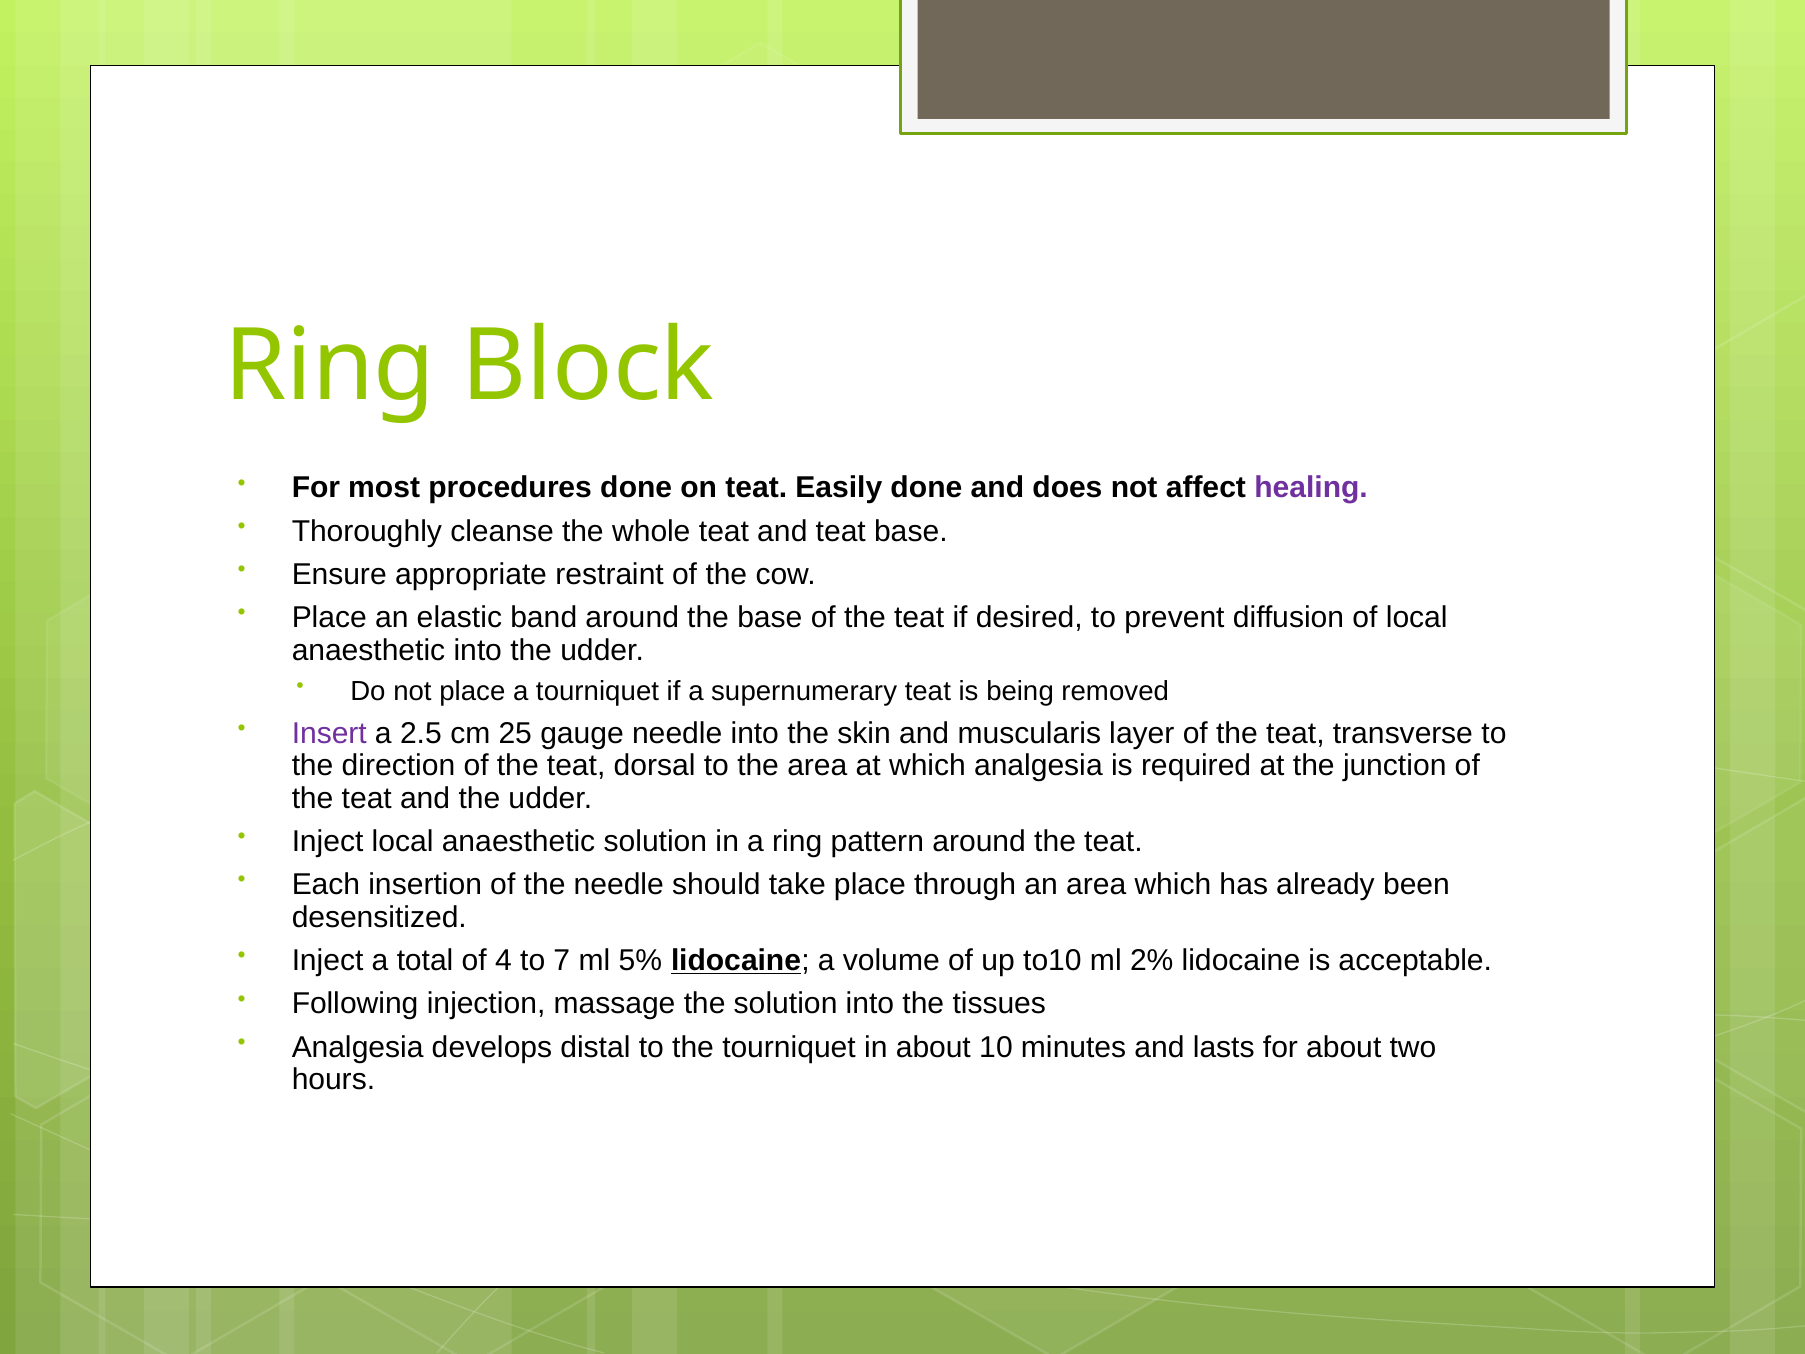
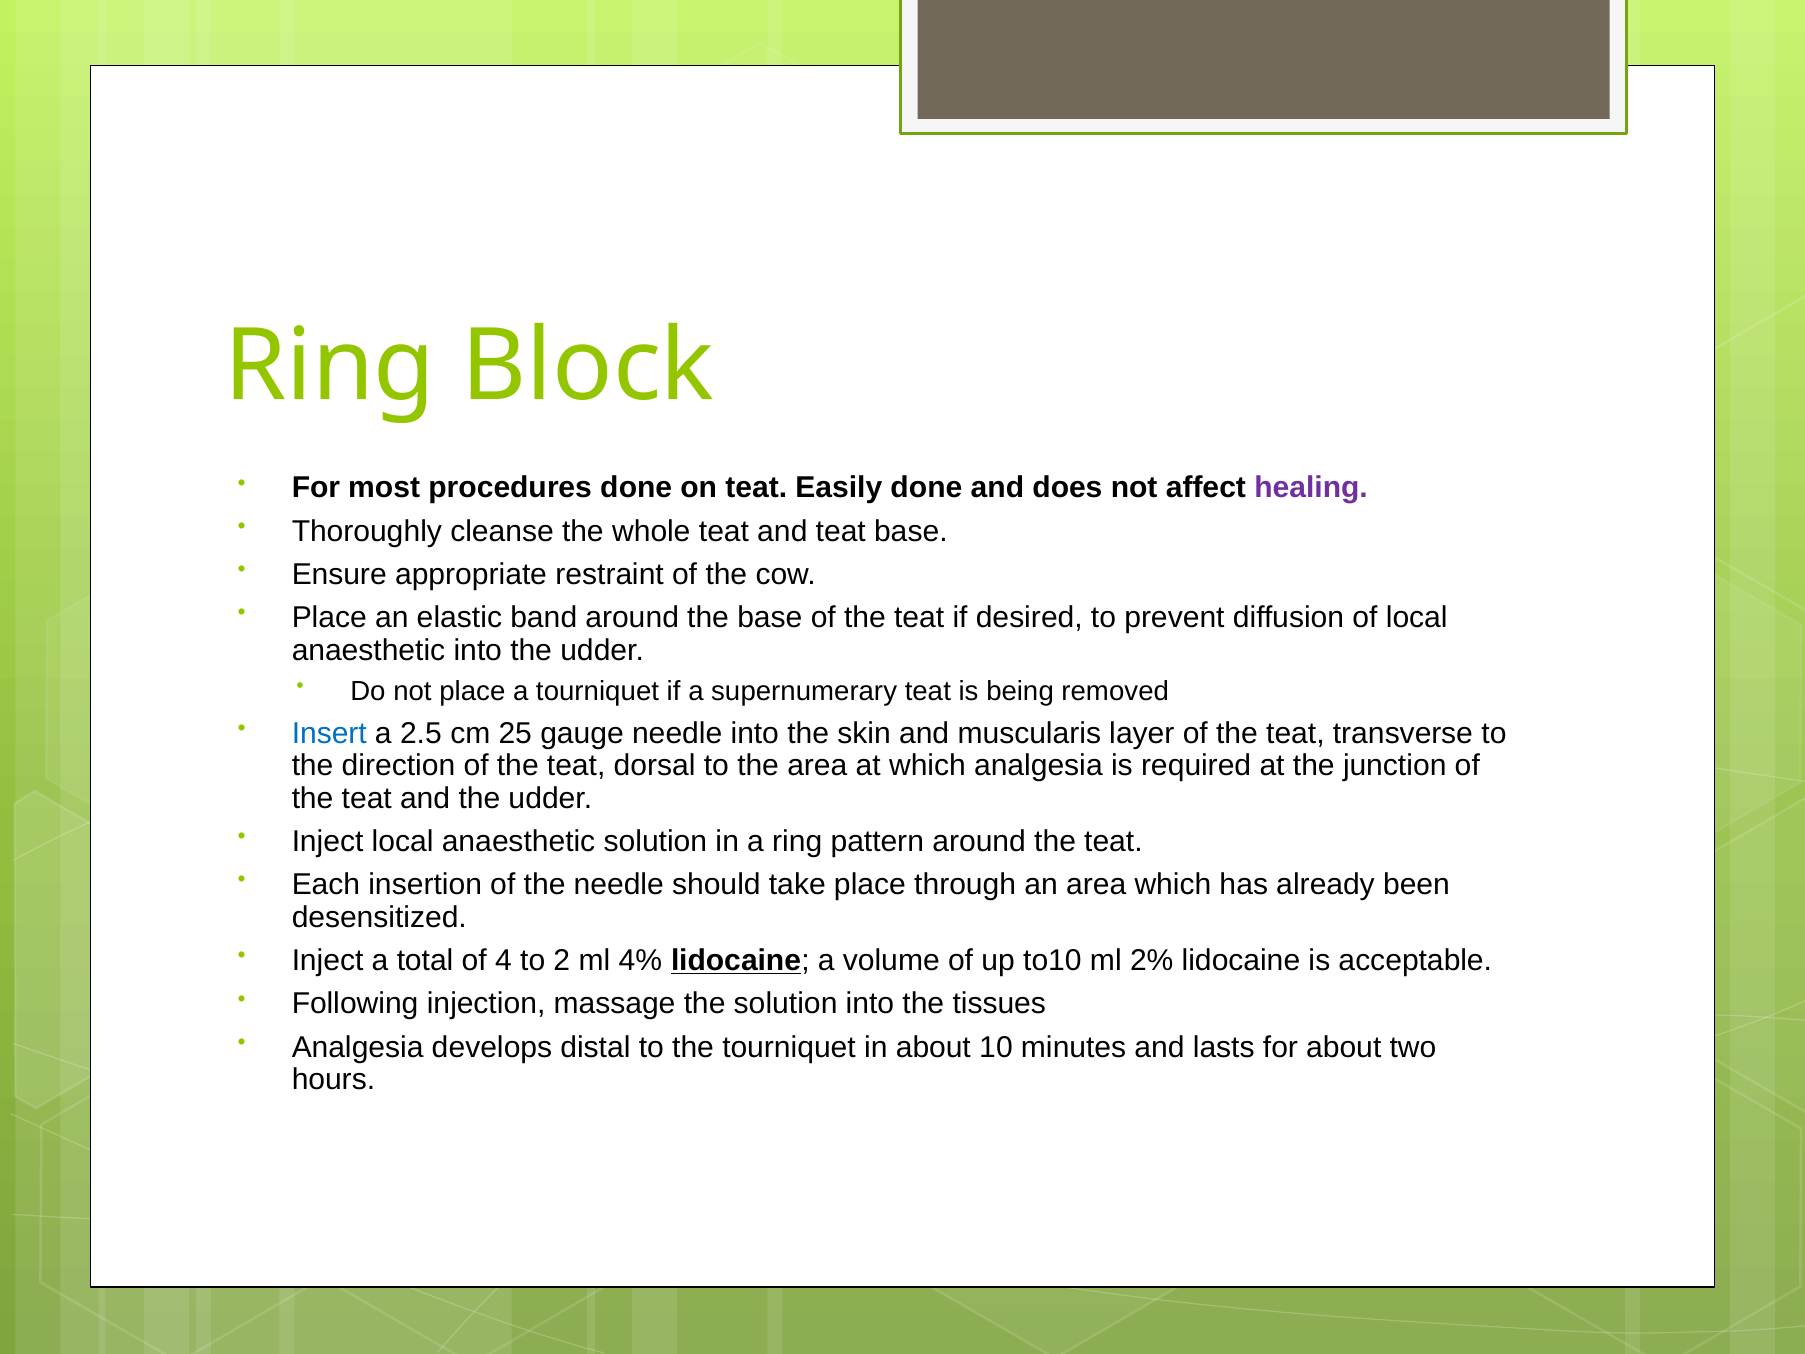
Insert colour: purple -> blue
7: 7 -> 2
5%: 5% -> 4%
